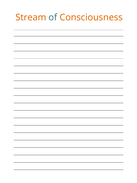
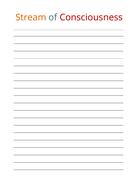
Consciousness colour: orange -> red
